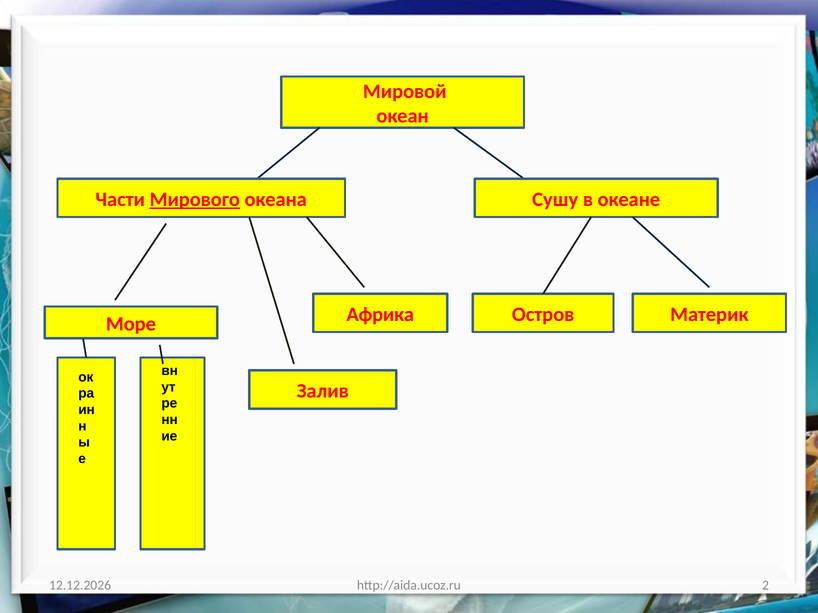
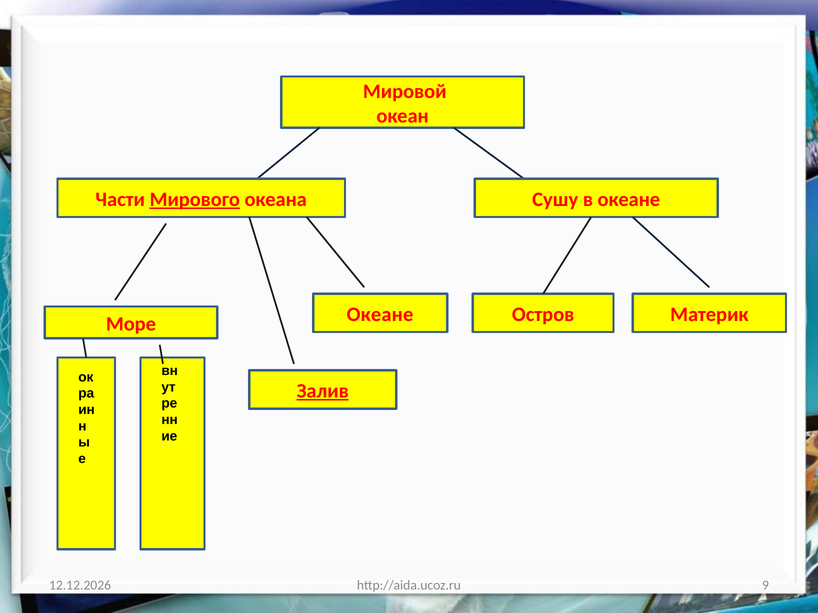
Африка at (380, 315): Африка -> Океане
Залив underline: none -> present
2: 2 -> 9
